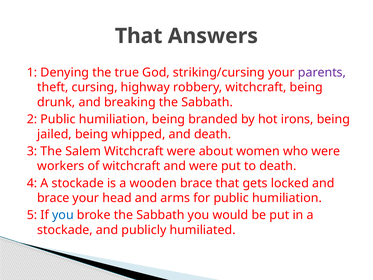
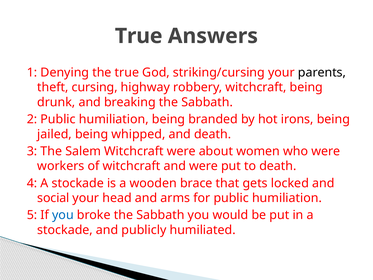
That at (139, 36): That -> True
parents colour: purple -> black
brace at (53, 198): brace -> social
